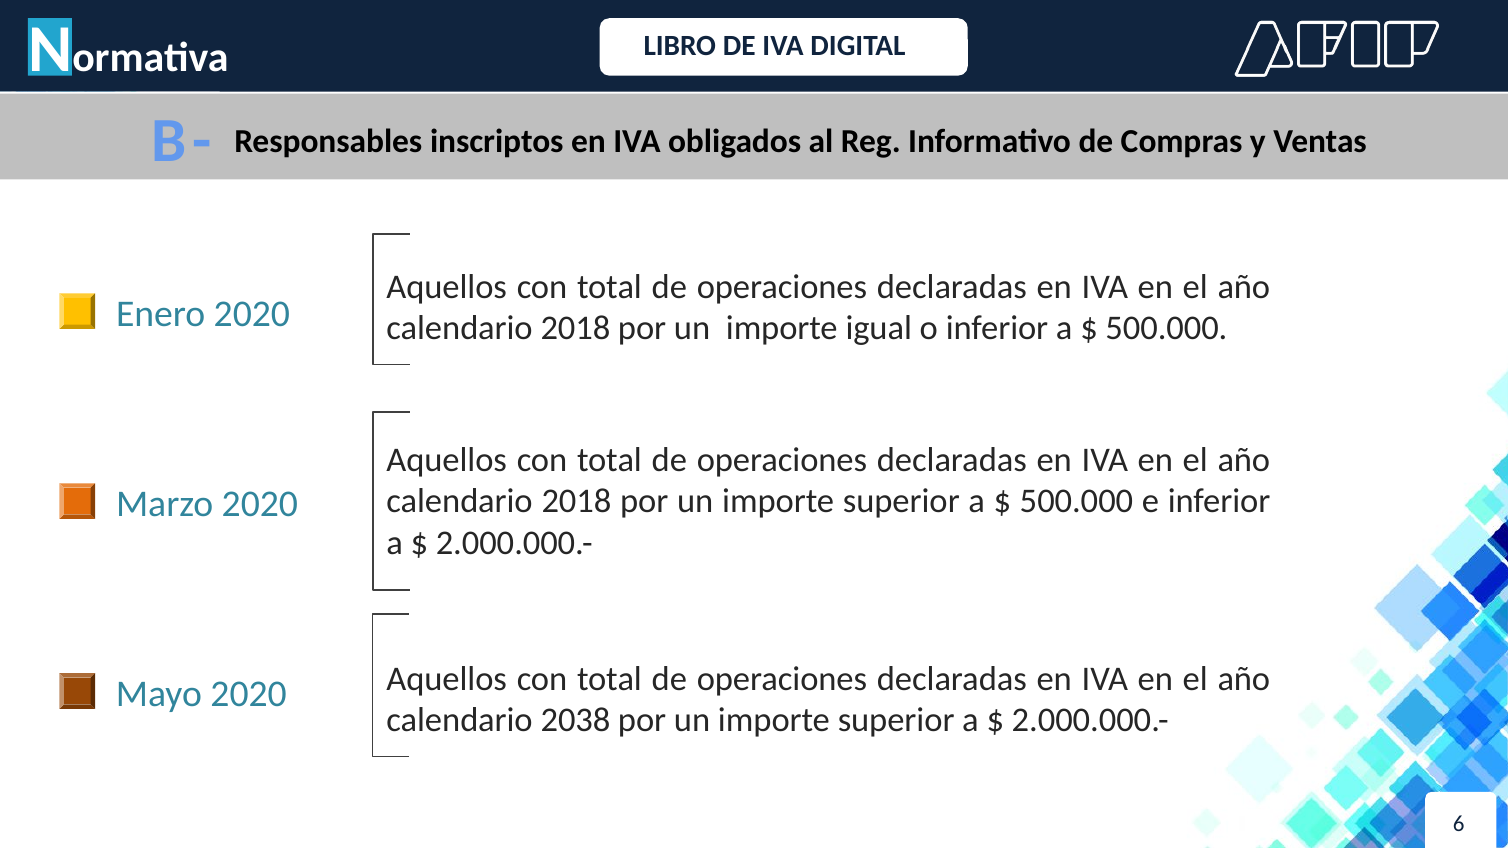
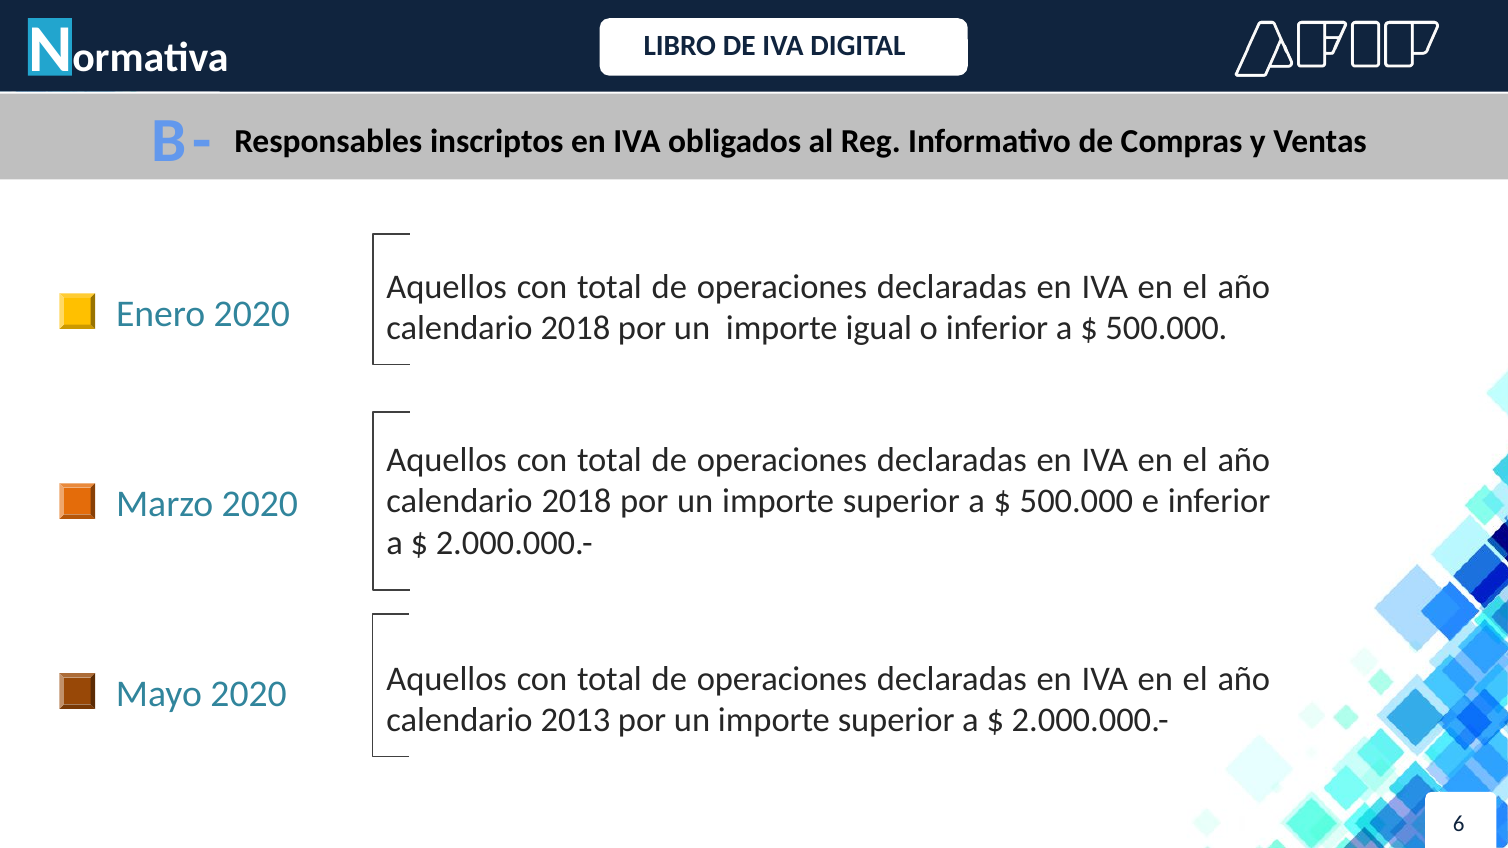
2038: 2038 -> 2013
